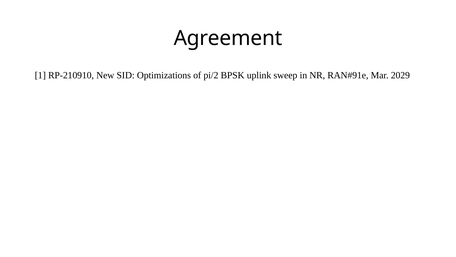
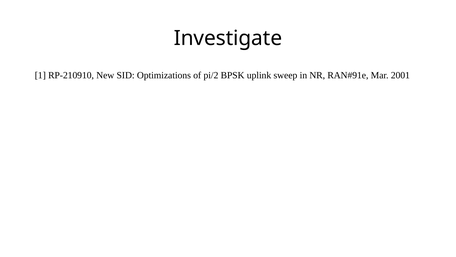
Agreement: Agreement -> Investigate
2029: 2029 -> 2001
